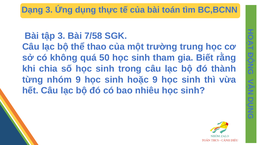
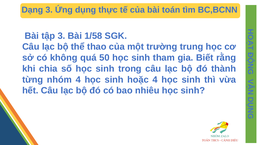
7/58: 7/58 -> 1/58
9 at (78, 80): 9 -> 4
hoặc 9: 9 -> 4
